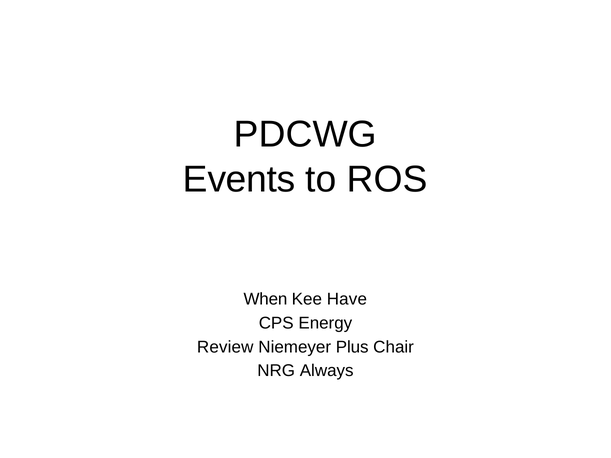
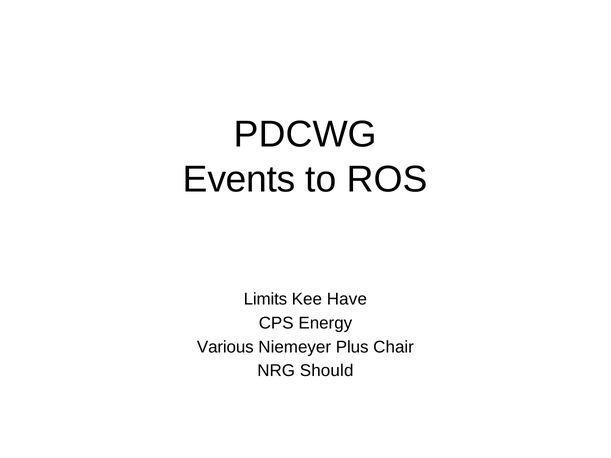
When: When -> Limits
Review: Review -> Various
Always: Always -> Should
